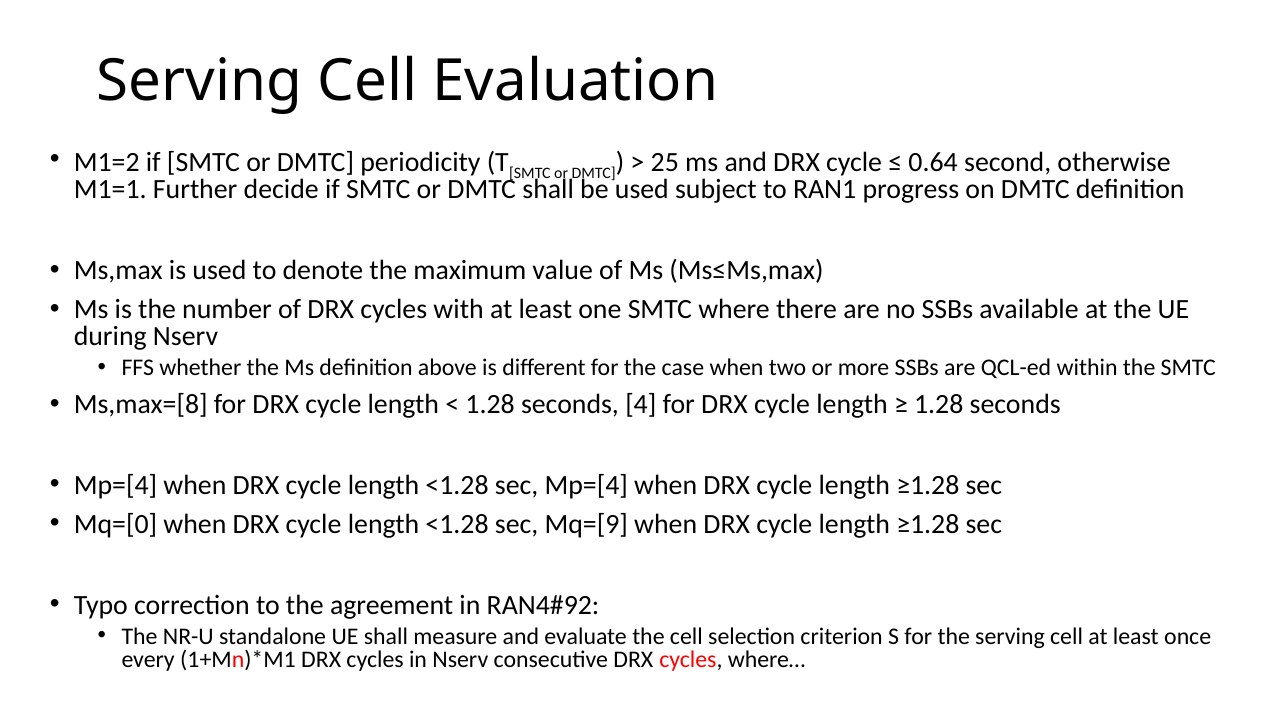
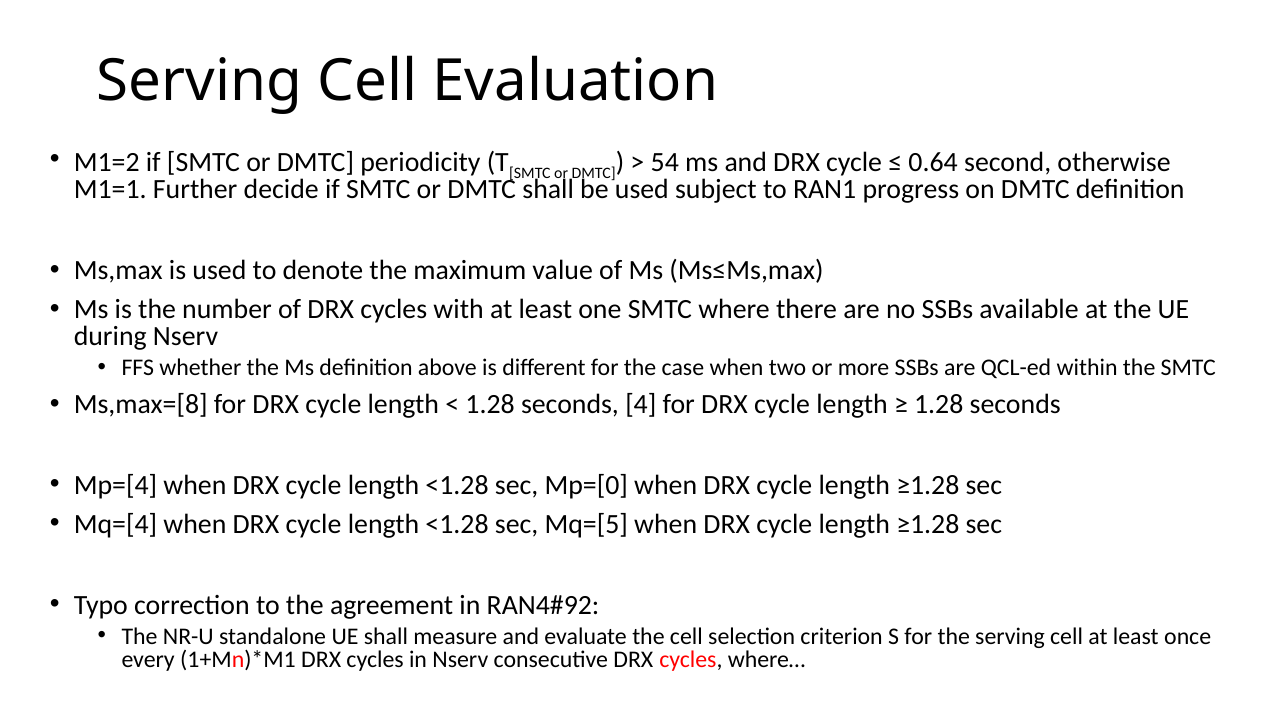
25: 25 -> 54
sec Mp=[4: Mp=[4 -> Mp=[0
Mq=[0: Mq=[0 -> Mq=[4
Mq=[9: Mq=[9 -> Mq=[5
